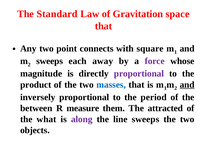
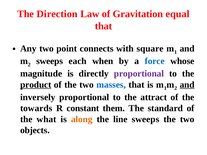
Standard: Standard -> Direction
space: space -> equal
away: away -> when
force colour: purple -> blue
product underline: none -> present
period: period -> attract
between: between -> towards
measure: measure -> constant
attracted: attracted -> standard
along colour: purple -> orange
